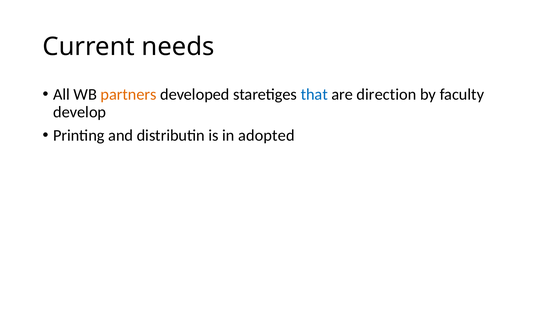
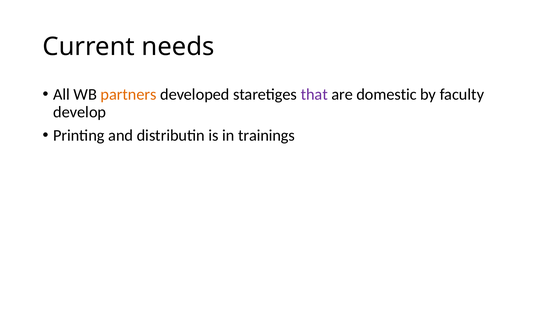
that colour: blue -> purple
direction: direction -> domestic
adopted: adopted -> trainings
